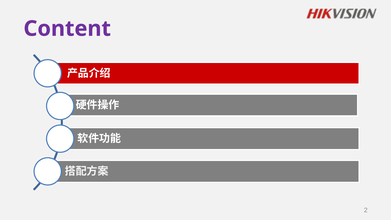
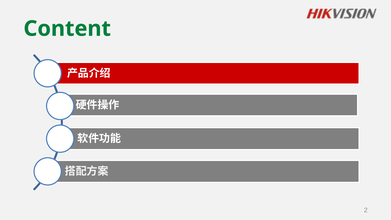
Content colour: purple -> green
